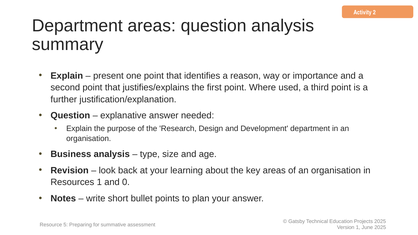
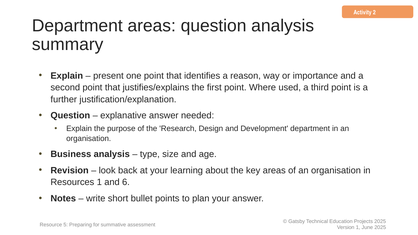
0: 0 -> 6
